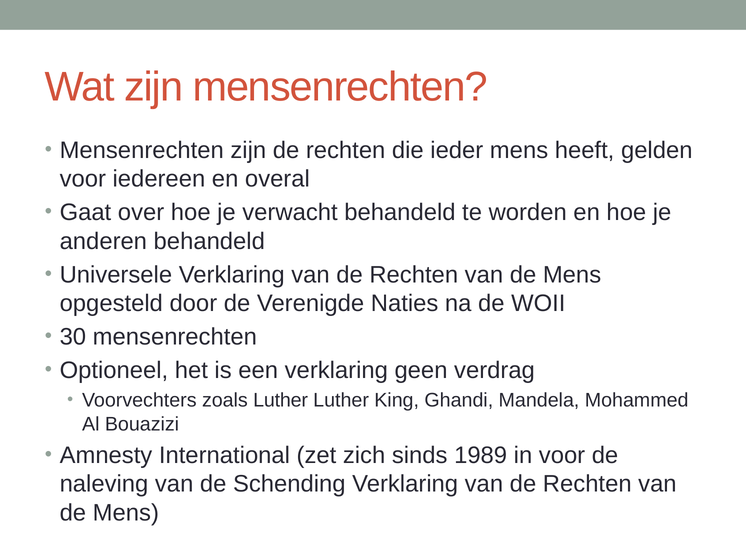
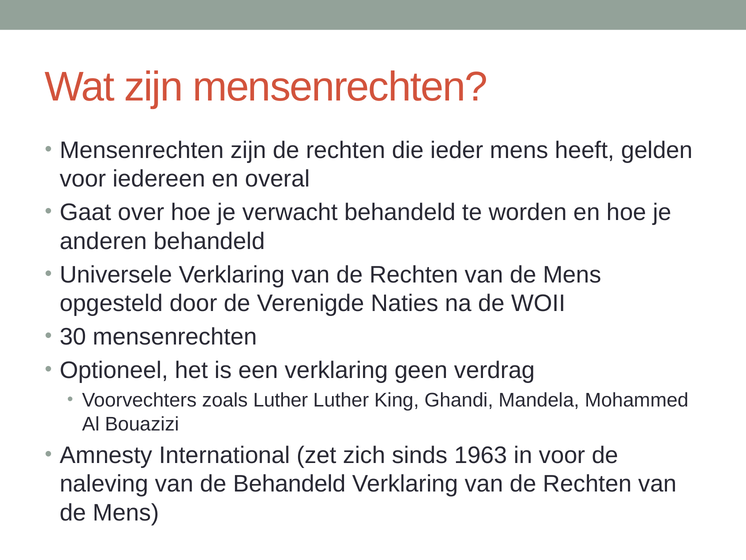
1989: 1989 -> 1963
de Schending: Schending -> Behandeld
